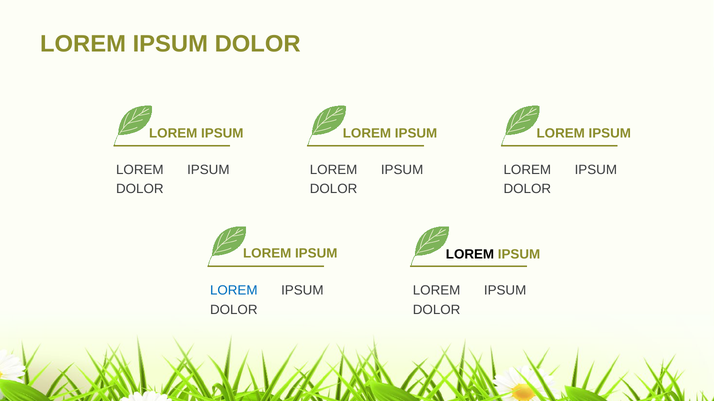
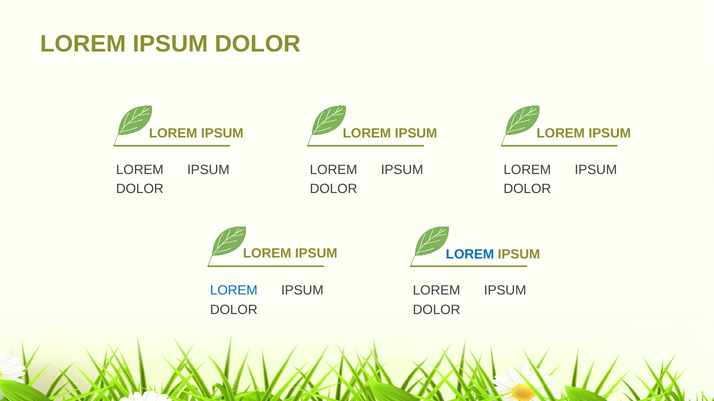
LOREM at (470, 255) colour: black -> blue
